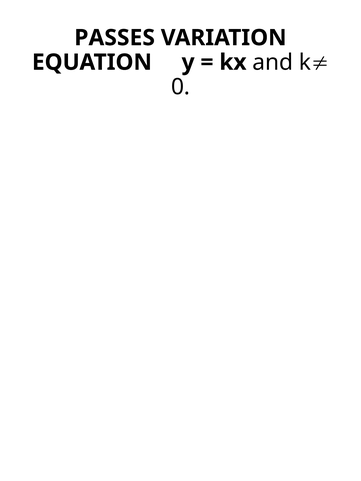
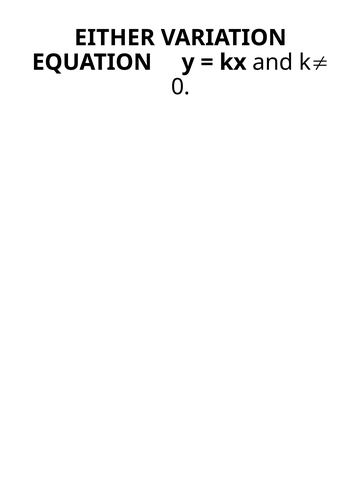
PASSES: PASSES -> EITHER
